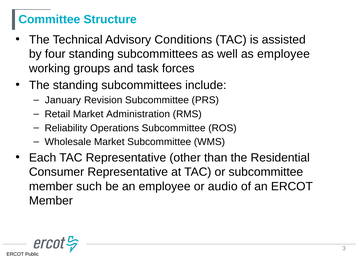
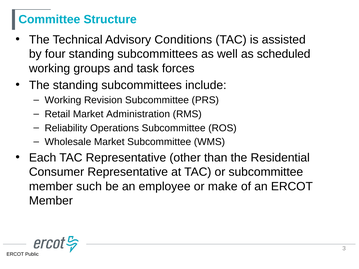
as employee: employee -> scheduled
January at (63, 100): January -> Working
audio: audio -> make
